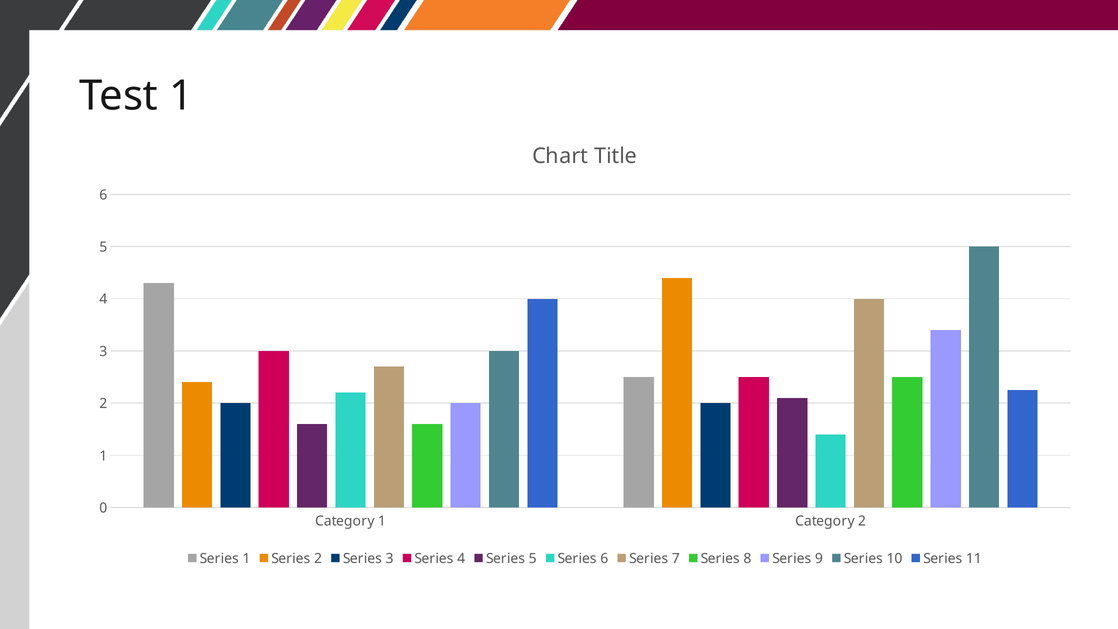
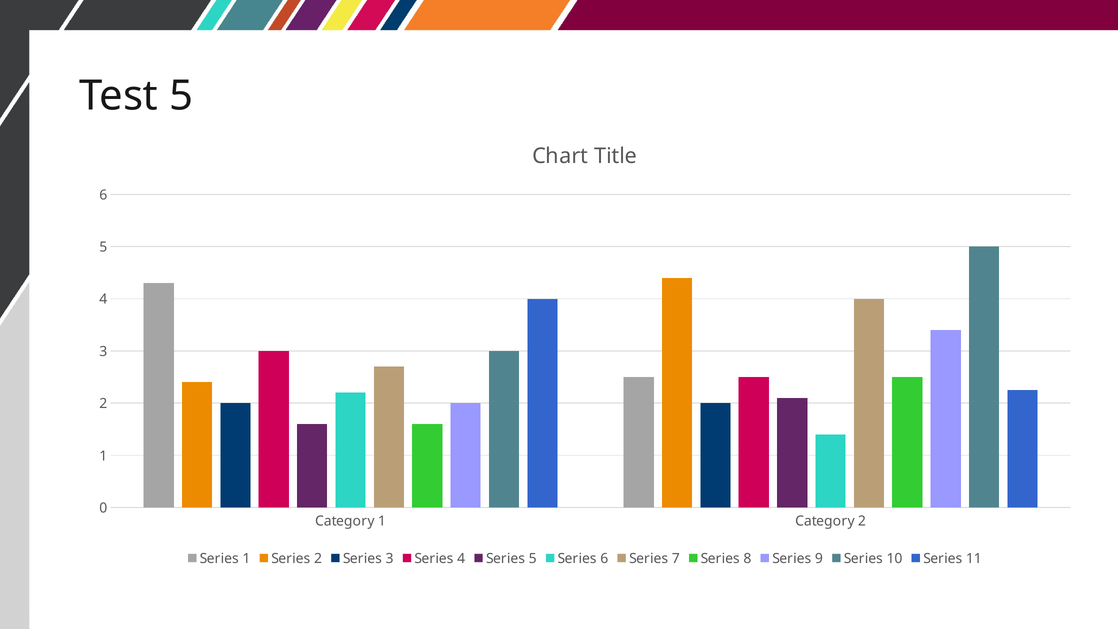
Test 1: 1 -> 5
